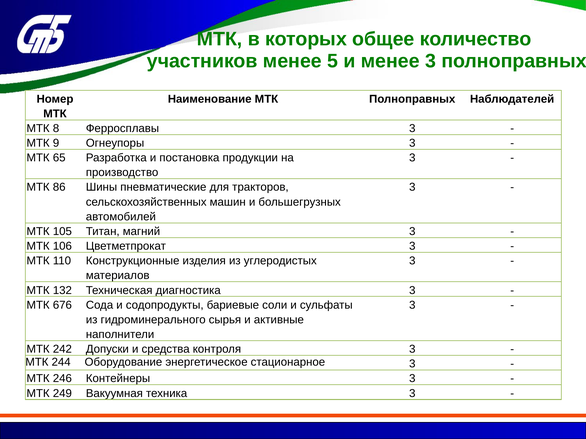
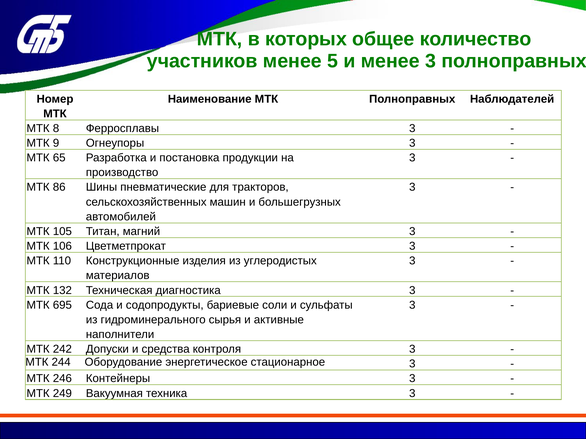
676: 676 -> 695
